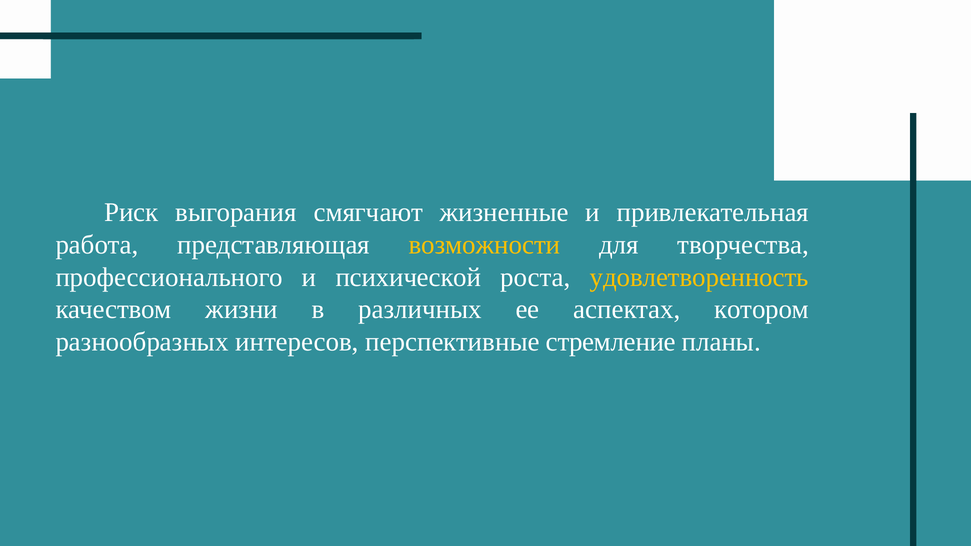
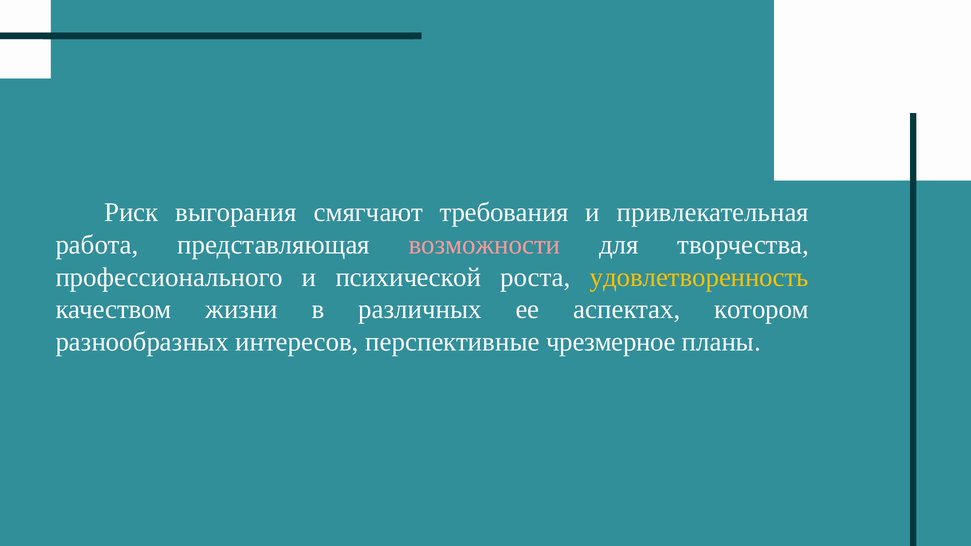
жизненные: жизненные -> требования
возможности colour: yellow -> pink
стремление: стремление -> чрезмерное
